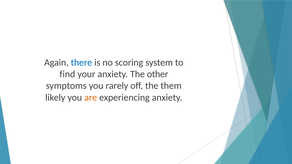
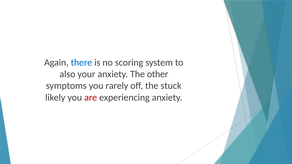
find: find -> also
them: them -> stuck
are colour: orange -> red
